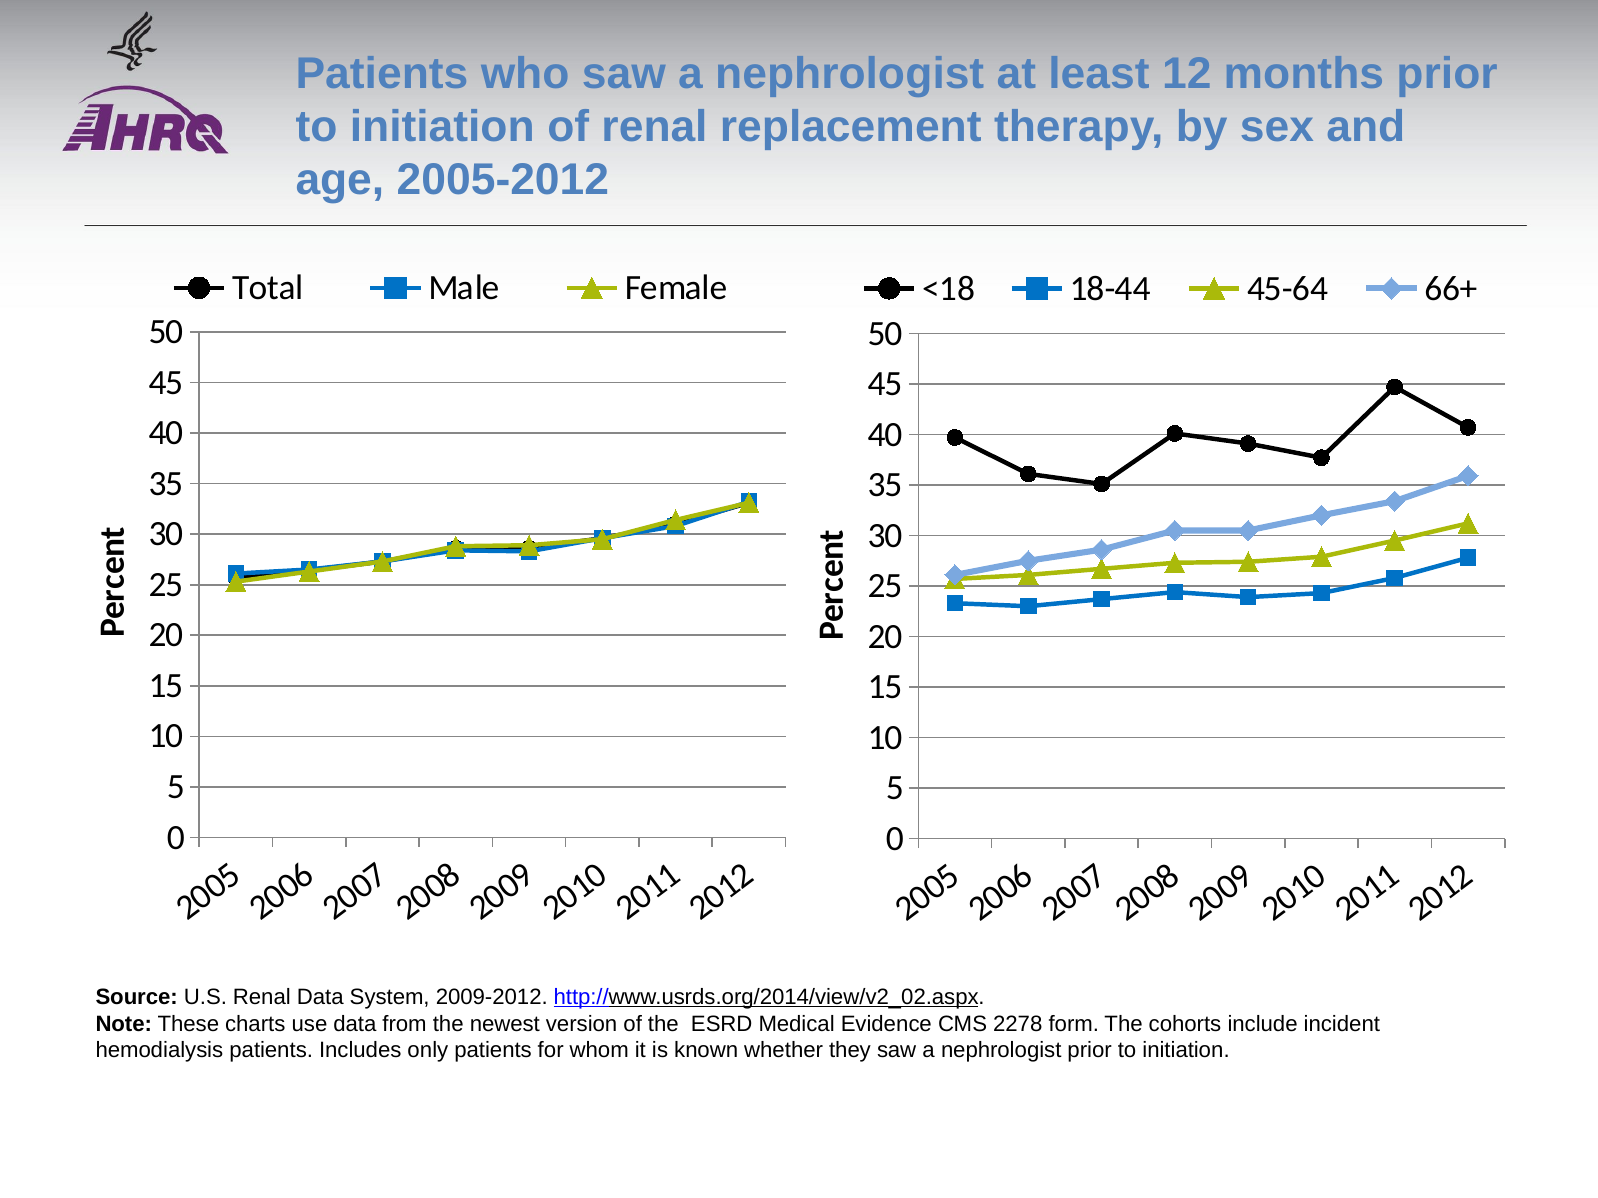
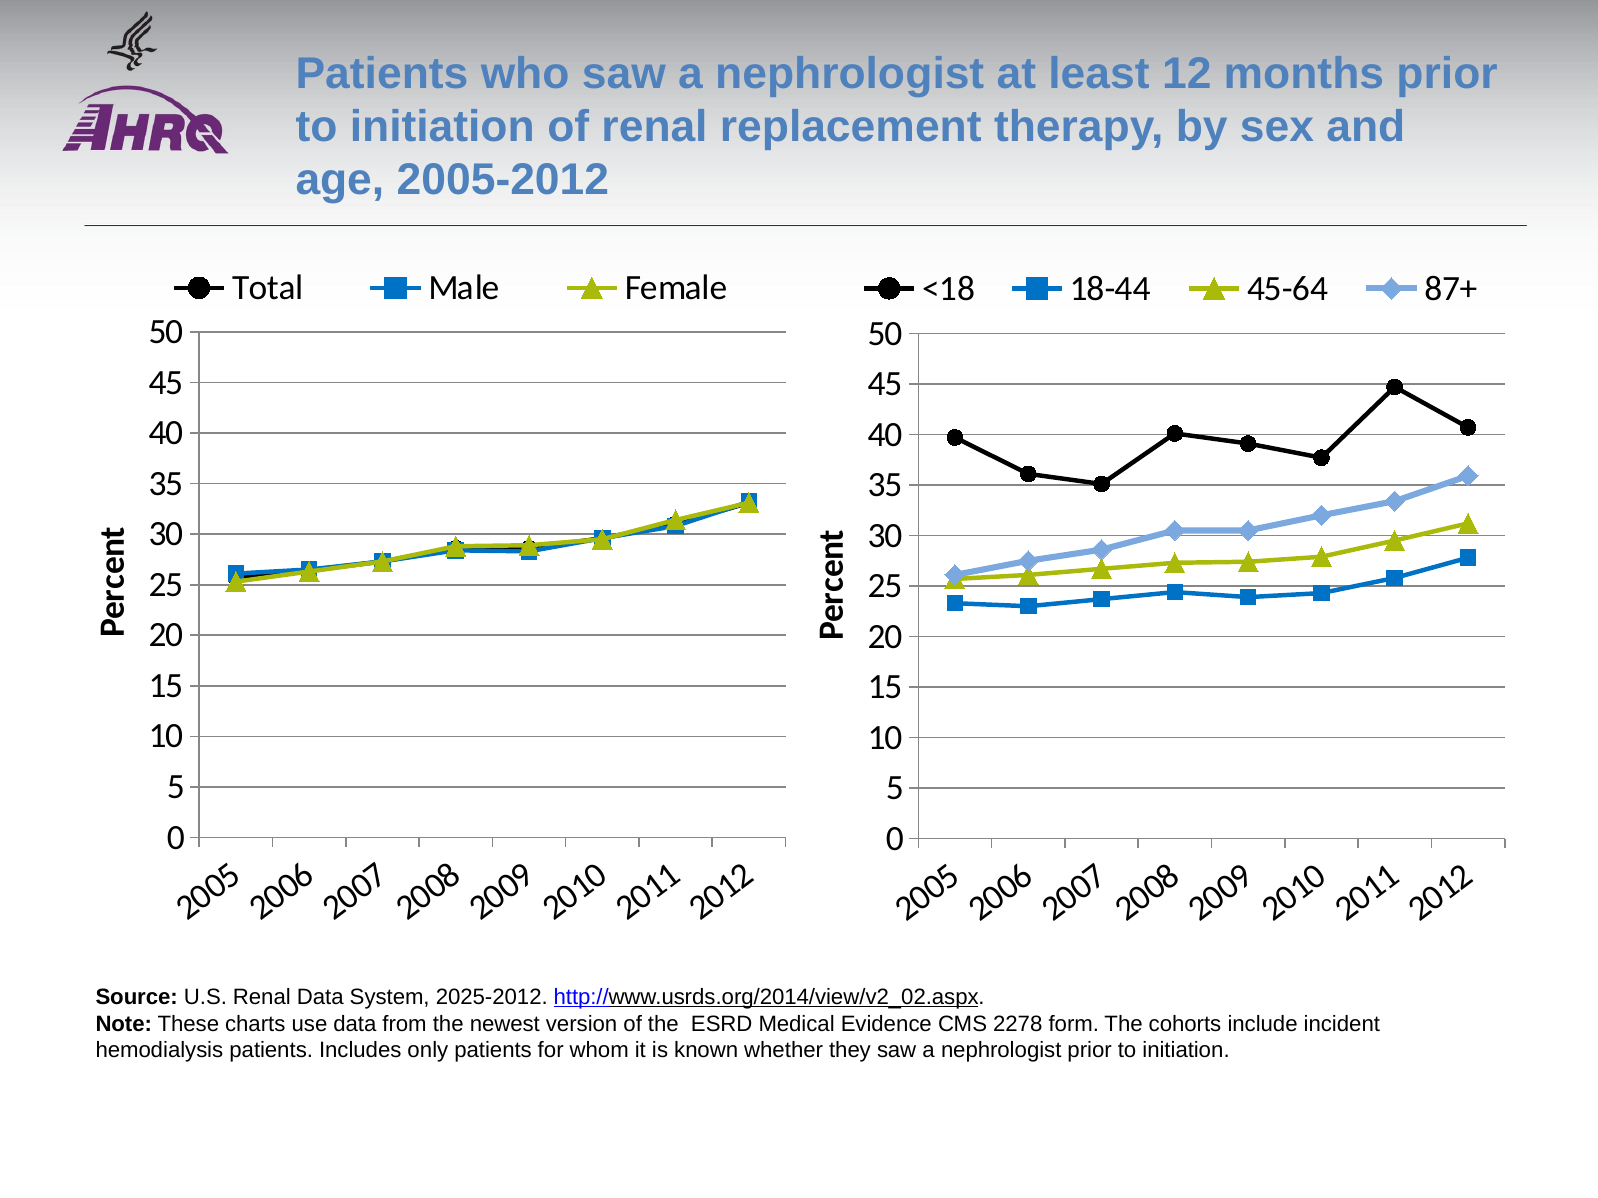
66+: 66+ -> 87+
2009-2012: 2009-2012 -> 2025-2012
